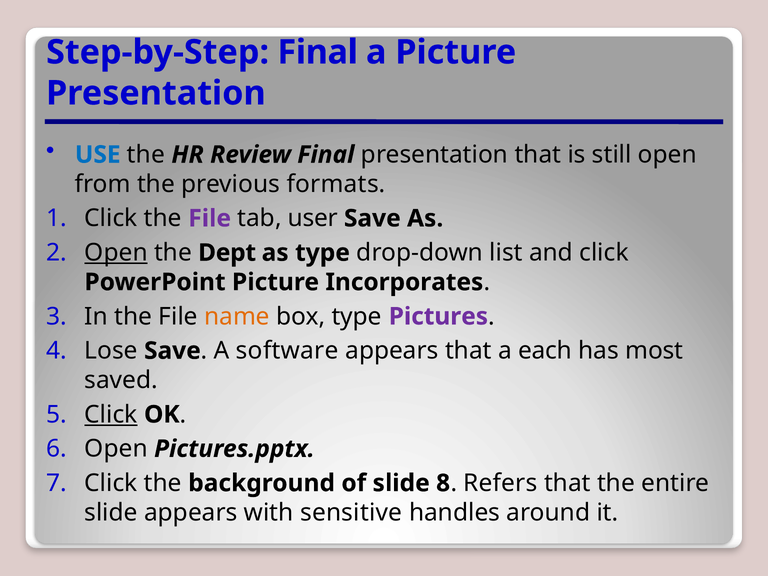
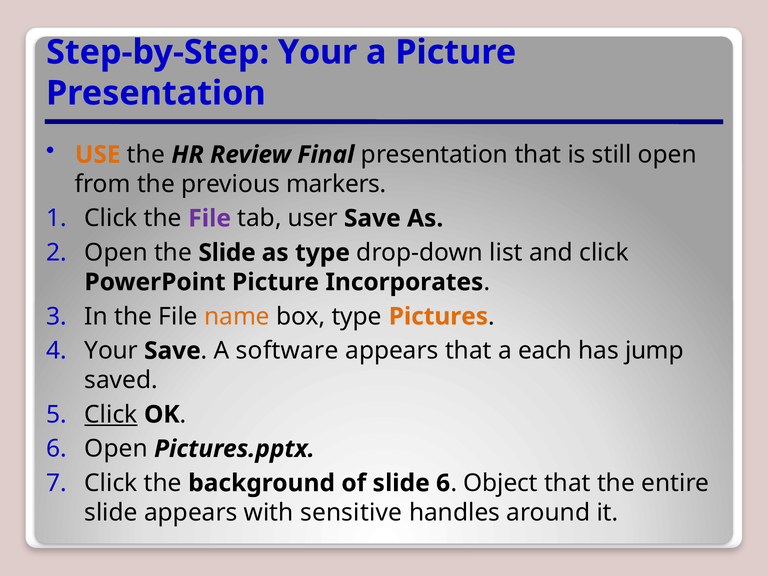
Step-by-Step Final: Final -> Your
USE colour: blue -> orange
formats: formats -> markers
Open at (116, 253) underline: present -> none
the Dept: Dept -> Slide
Pictures colour: purple -> orange
Lose at (111, 351): Lose -> Your
most: most -> jump
slide 8: 8 -> 6
Refers: Refers -> Object
